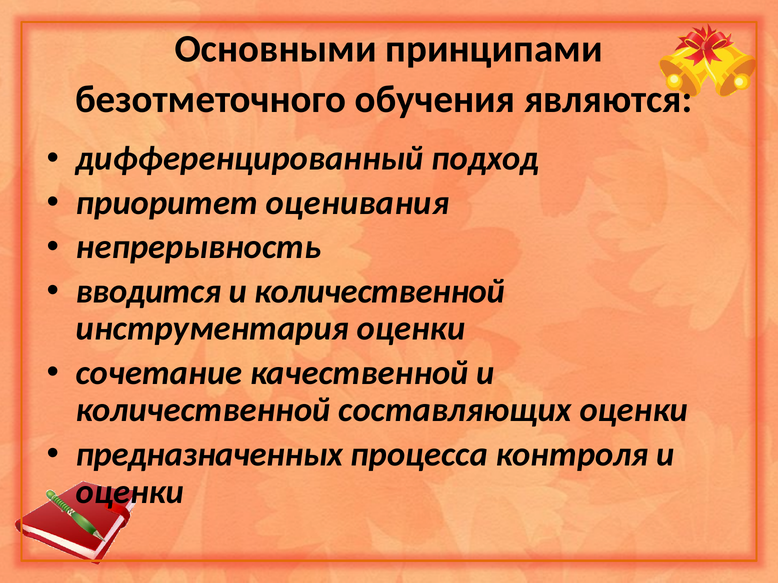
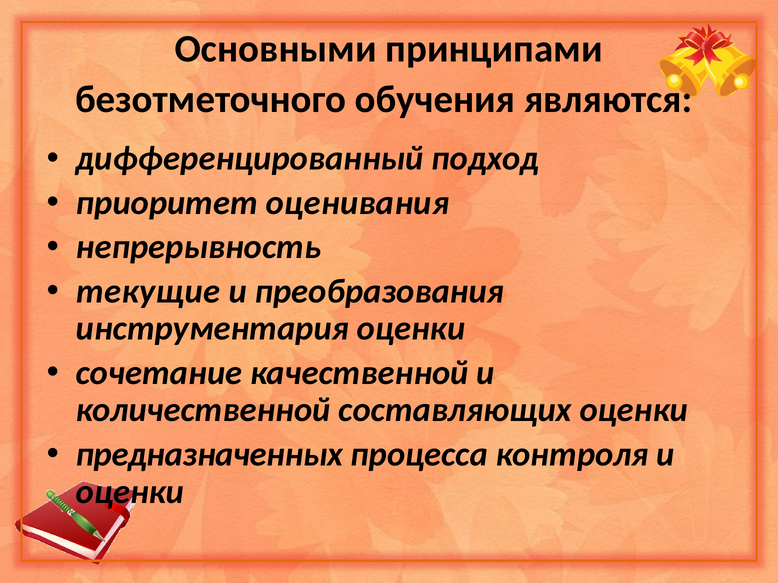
вводится: вводится -> текущие
количественной at (380, 291): количественной -> преобразования
